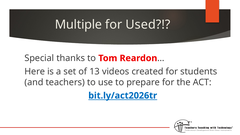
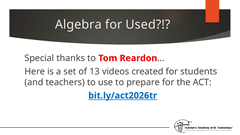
Multiple: Multiple -> Algebra
